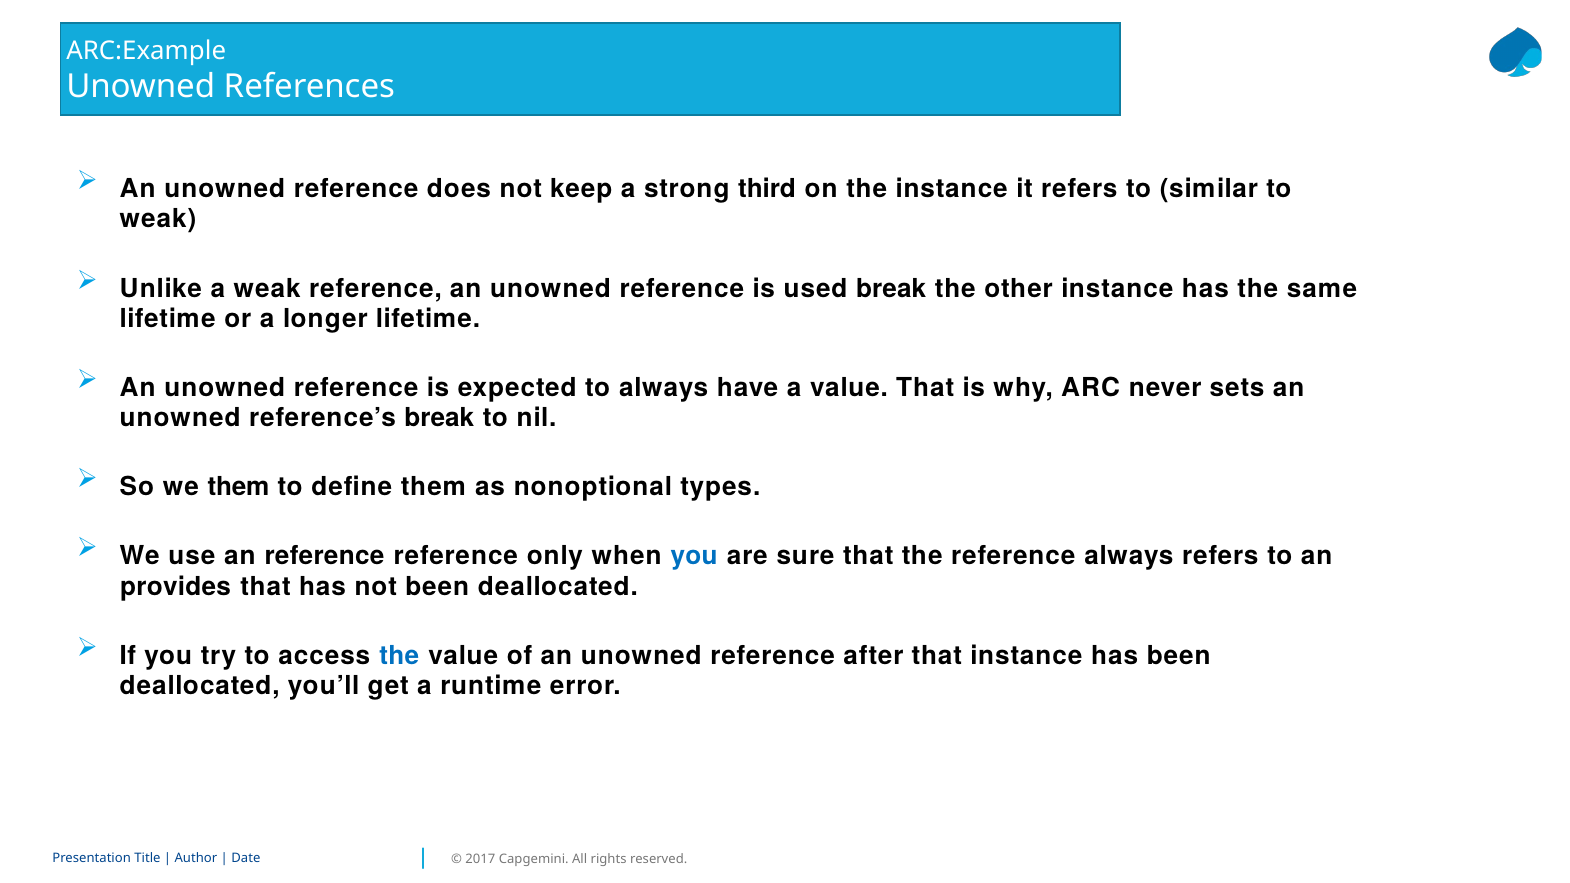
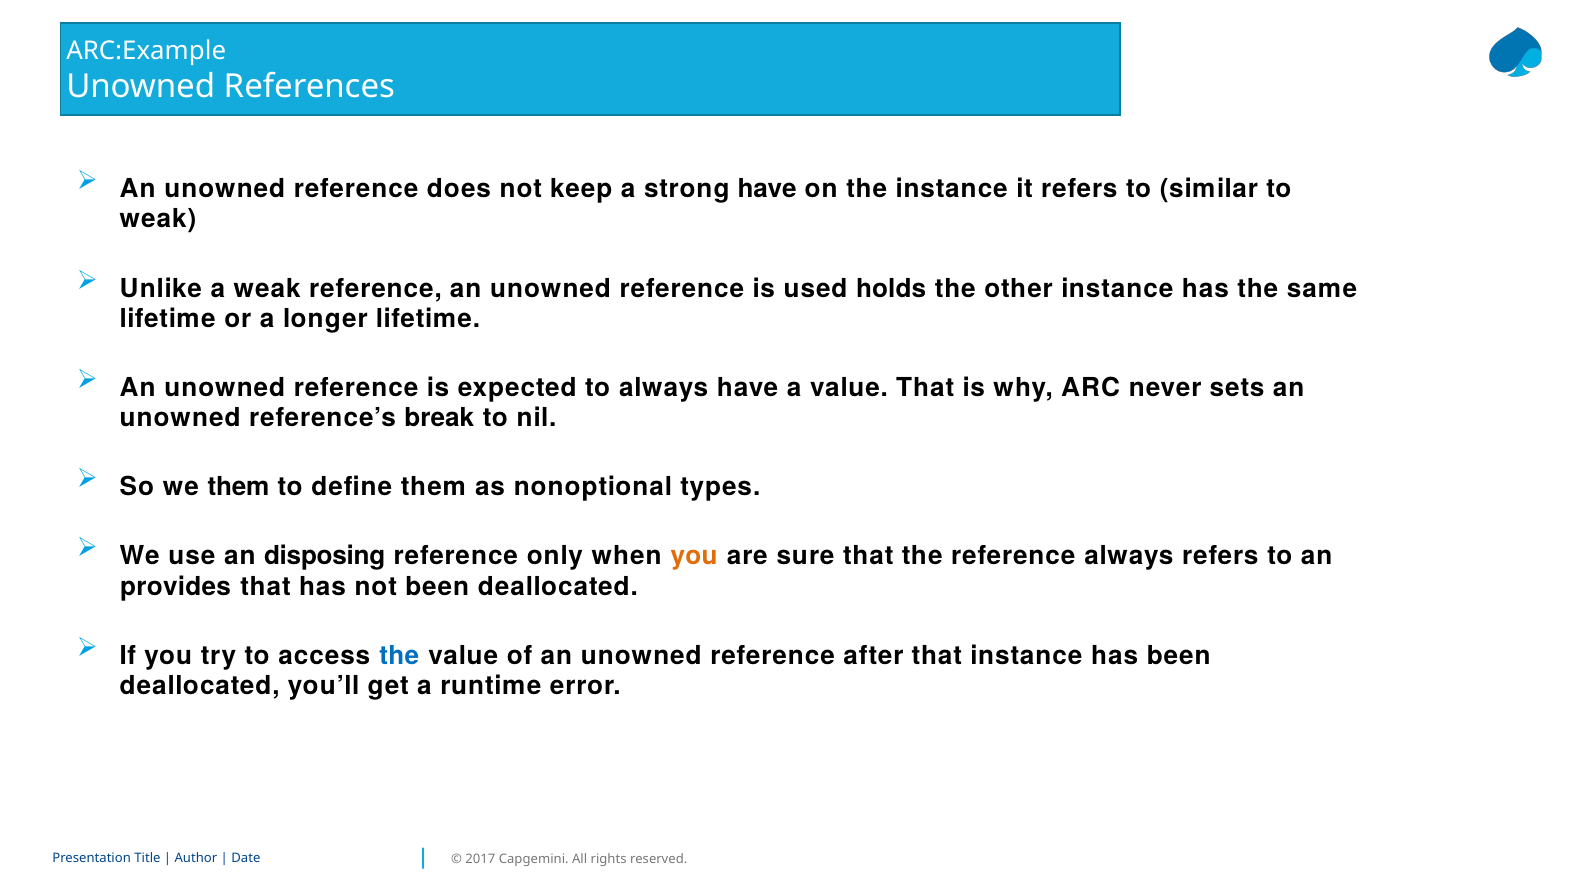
strong third: third -> have
used break: break -> holds
an reference: reference -> disposing
you at (694, 556) colour: blue -> orange
